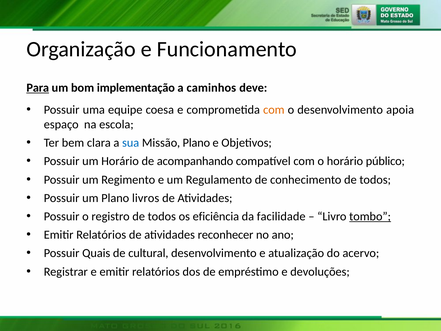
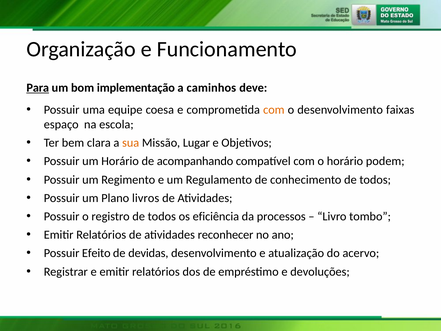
apoia: apoia -> faixas
sua colour: blue -> orange
Missão Plano: Plano -> Lugar
público: público -> podem
facilidade: facilidade -> processos
tombo underline: present -> none
Quais: Quais -> Efeito
cultural: cultural -> devidas
